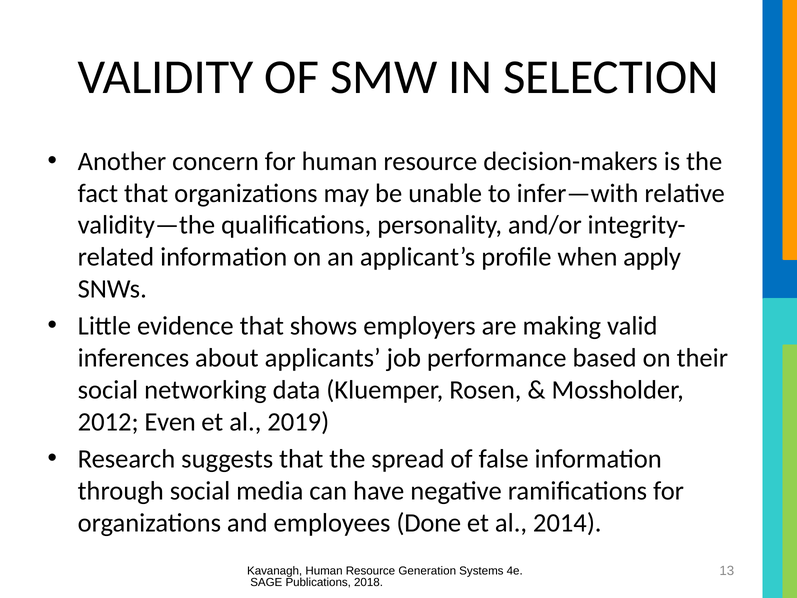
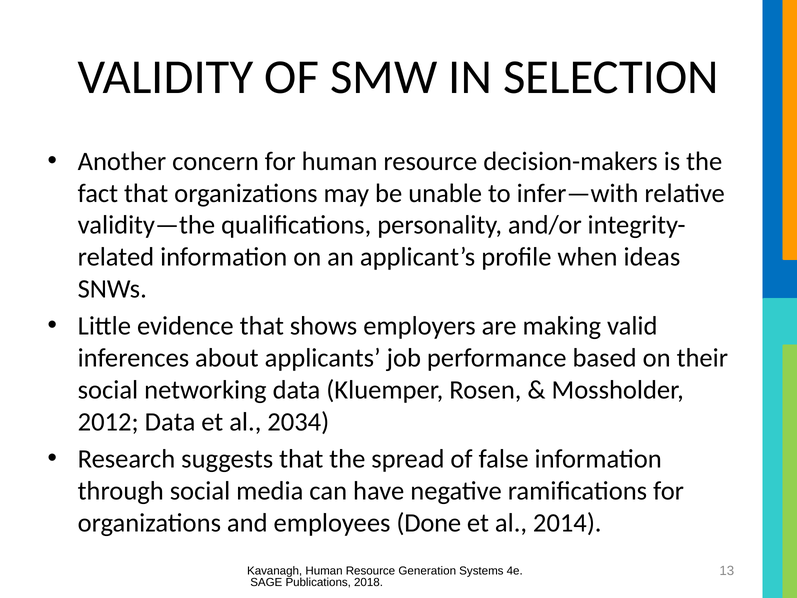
apply: apply -> ideas
2012 Even: Even -> Data
2019: 2019 -> 2034
